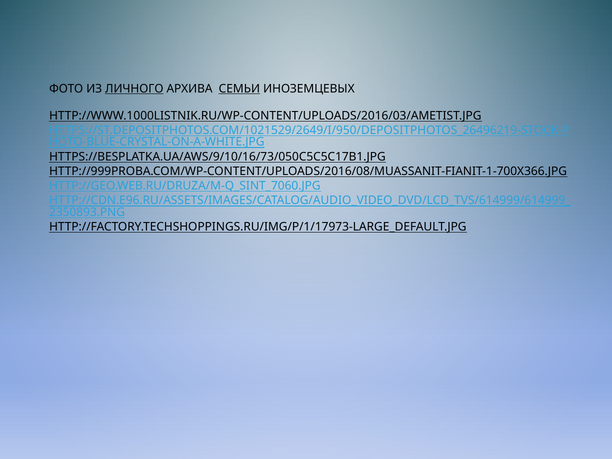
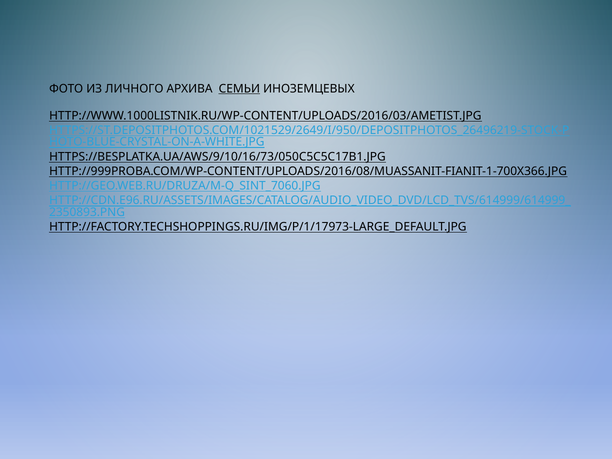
ЛИЧНОГО underline: present -> none
